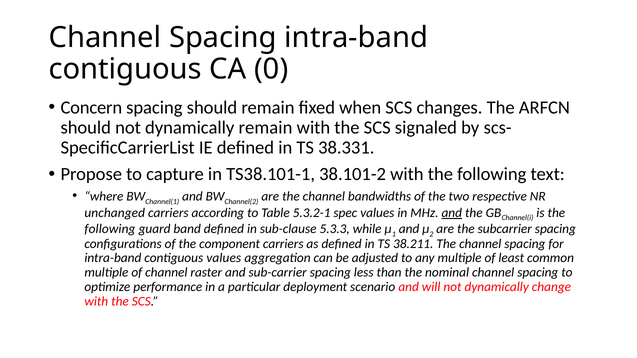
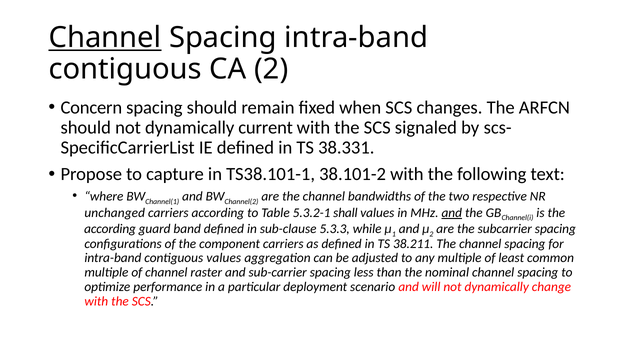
Channel at (105, 38) underline: none -> present
CA 0: 0 -> 2
dynamically remain: remain -> current
spec: spec -> shall
following at (110, 229): following -> according
